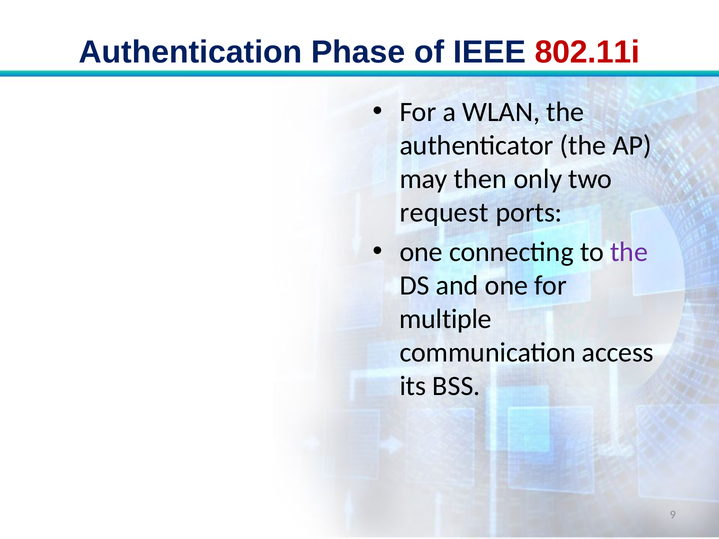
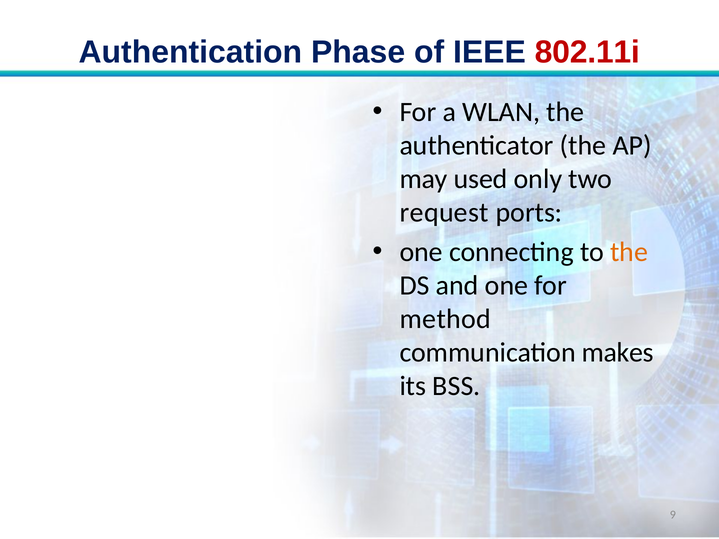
then: then -> used
the at (629, 252) colour: purple -> orange
multiple: multiple -> method
access: access -> makes
